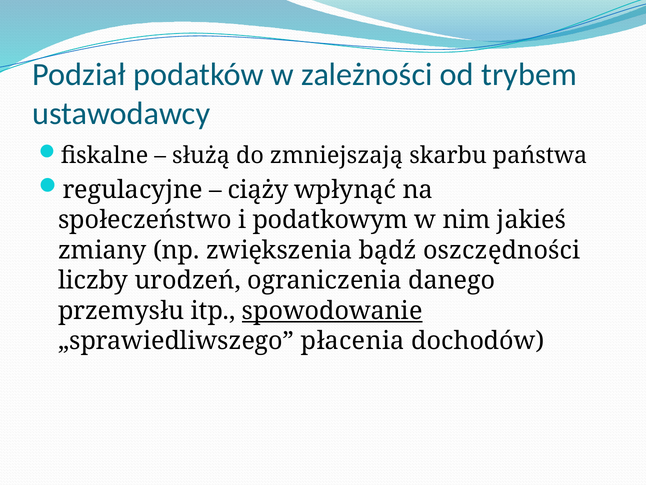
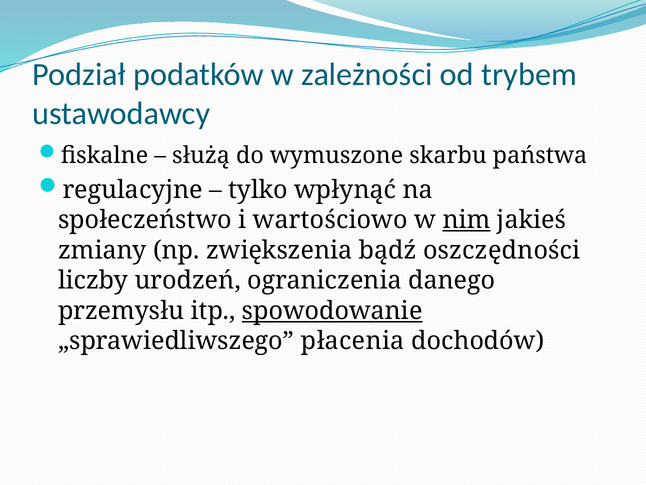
zmniejszają: zmniejszają -> wymuszone
ciąży: ciąży -> tylko
podatkowym: podatkowym -> wartościowo
nim underline: none -> present
